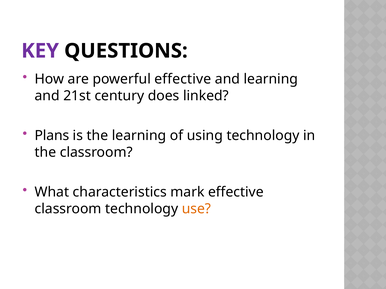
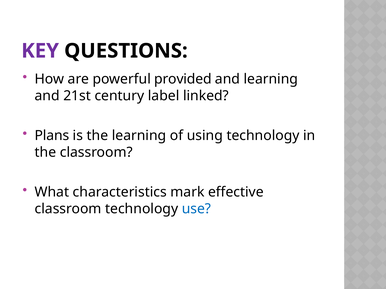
powerful effective: effective -> provided
does: does -> label
use colour: orange -> blue
